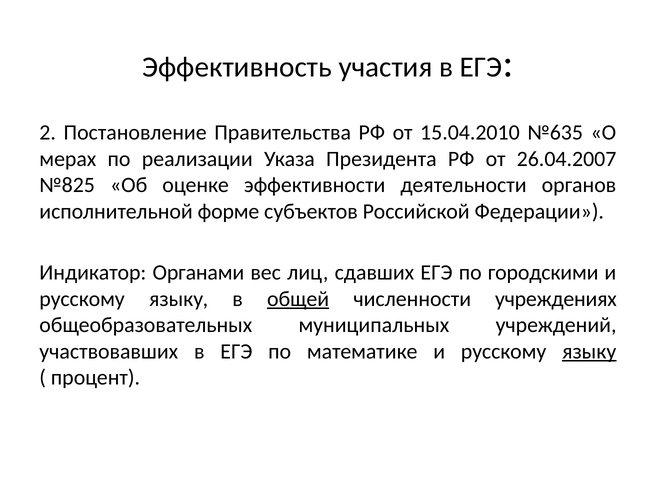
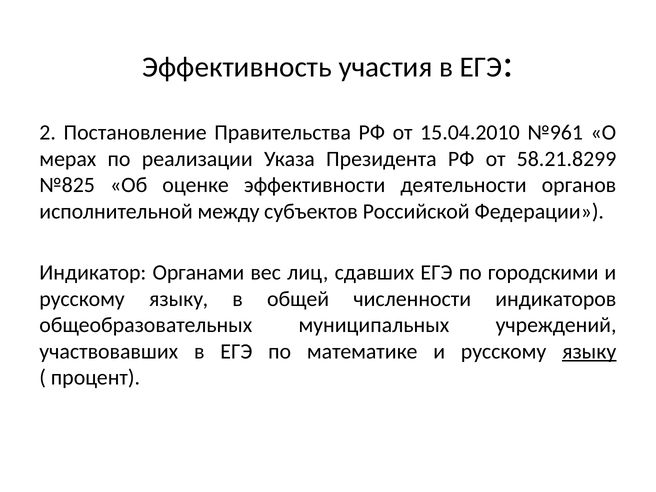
№635: №635 -> №961
26.04.2007: 26.04.2007 -> 58.21.8299
форме: форме -> между
общей underline: present -> none
учреждениях: учреждениях -> индикаторов
